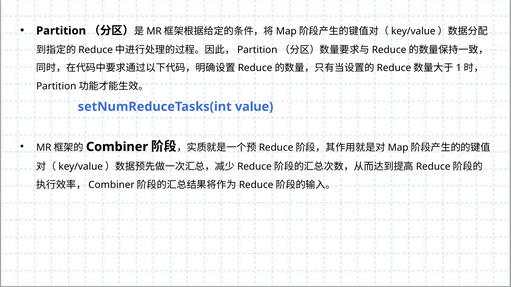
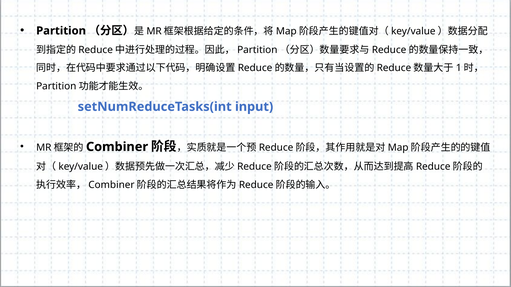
value: value -> input
